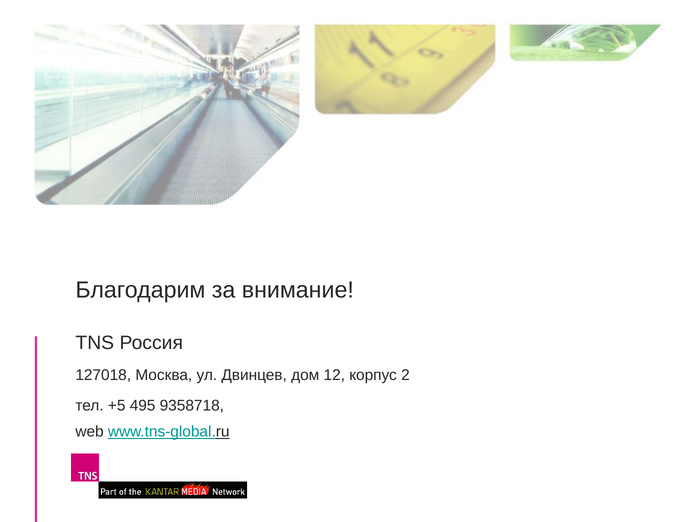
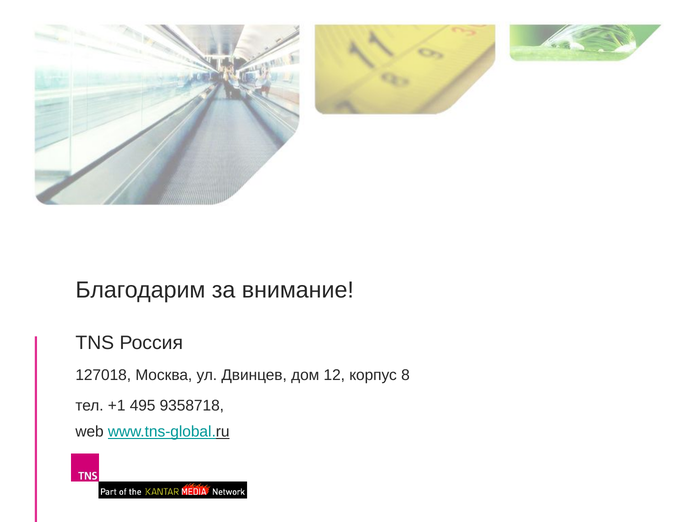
2: 2 -> 8
+5: +5 -> +1
